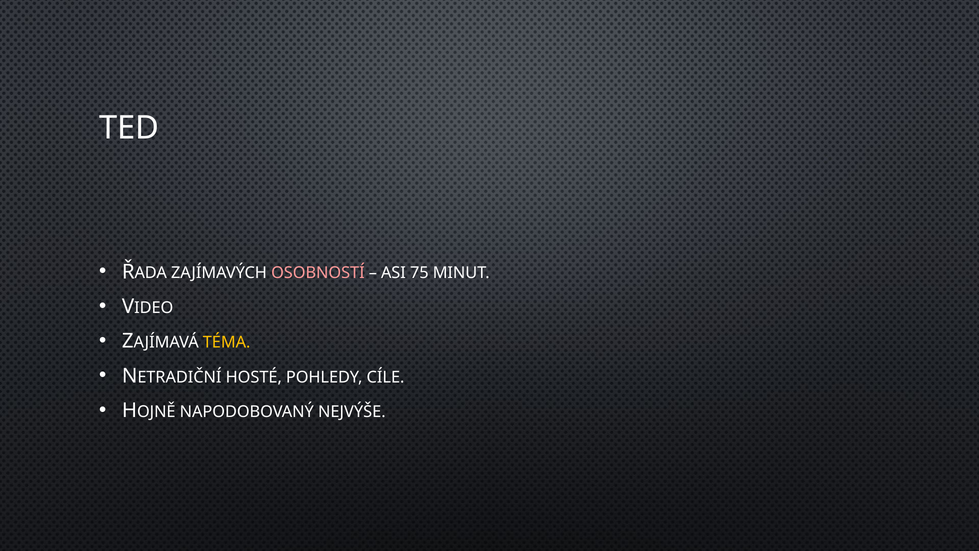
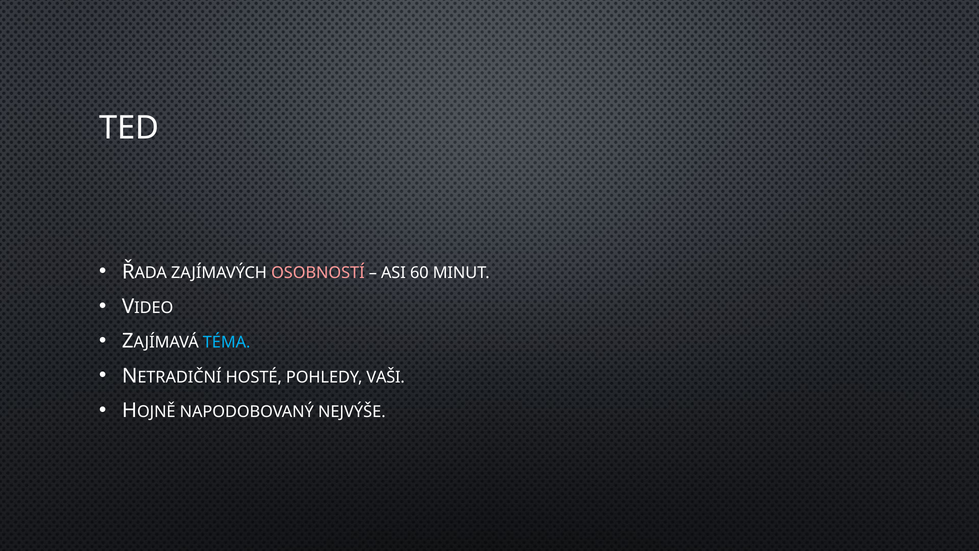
75: 75 -> 60
TÉMA colour: yellow -> light blue
CÍLE: CÍLE -> VAŠI
